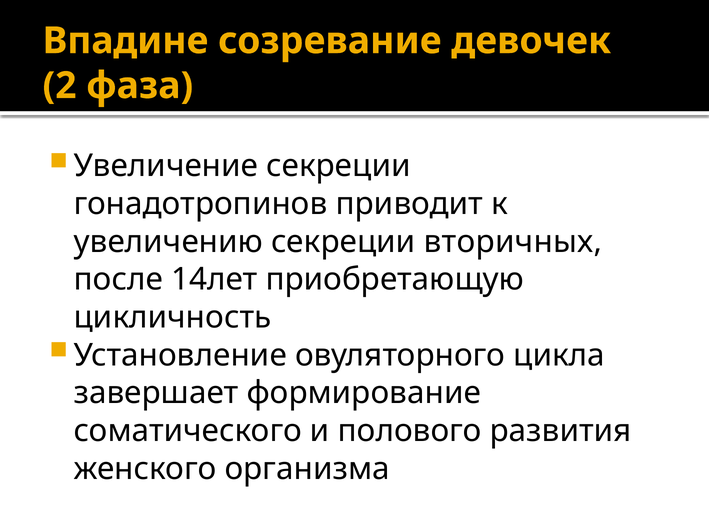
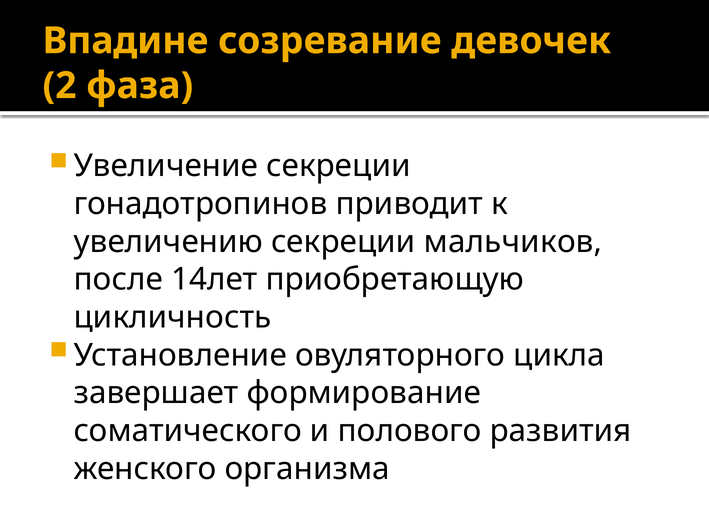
вторичных: вторичных -> мальчиков
